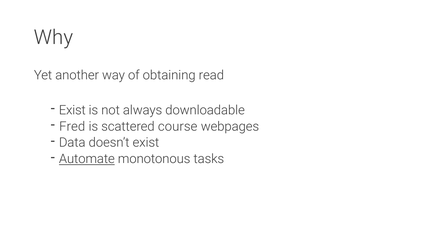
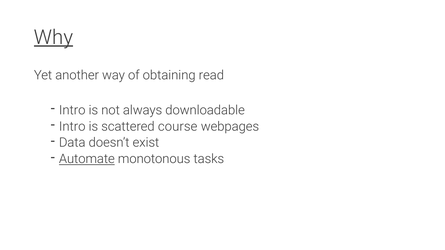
Why underline: none -> present
Exist at (72, 110): Exist -> Intro
Fred at (72, 127): Fred -> Intro
